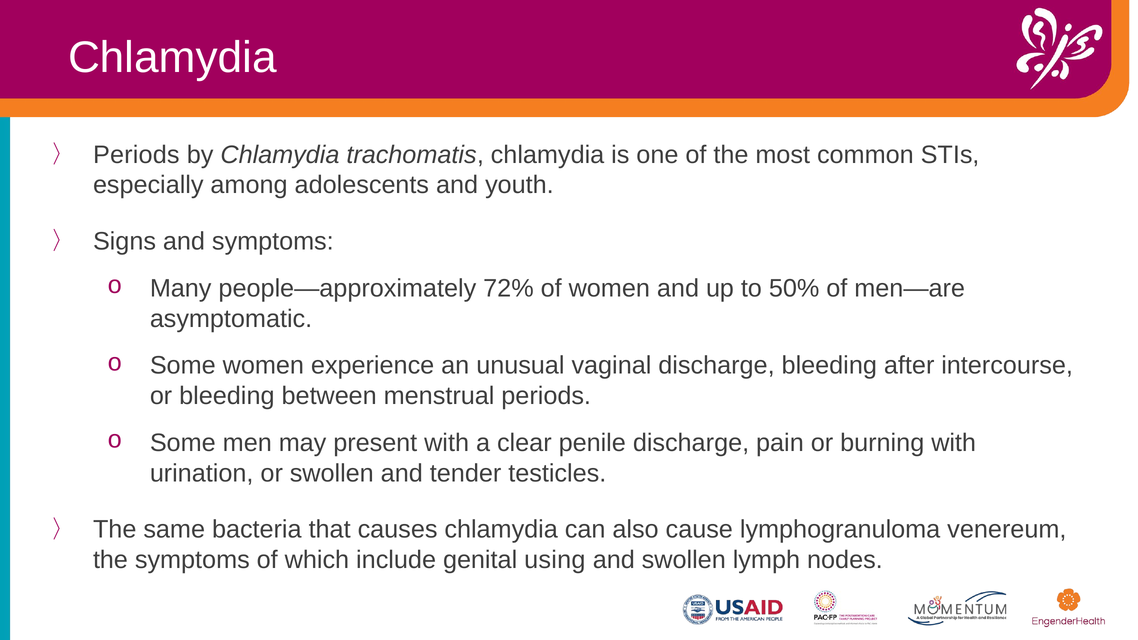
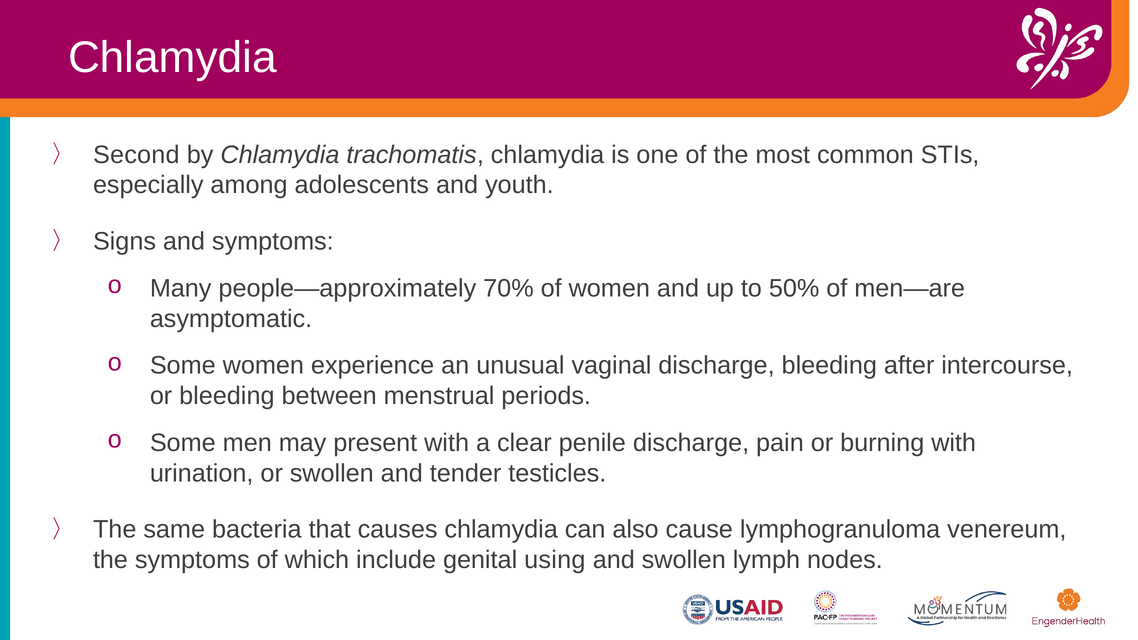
Periods at (136, 155): Periods -> Second
72%: 72% -> 70%
